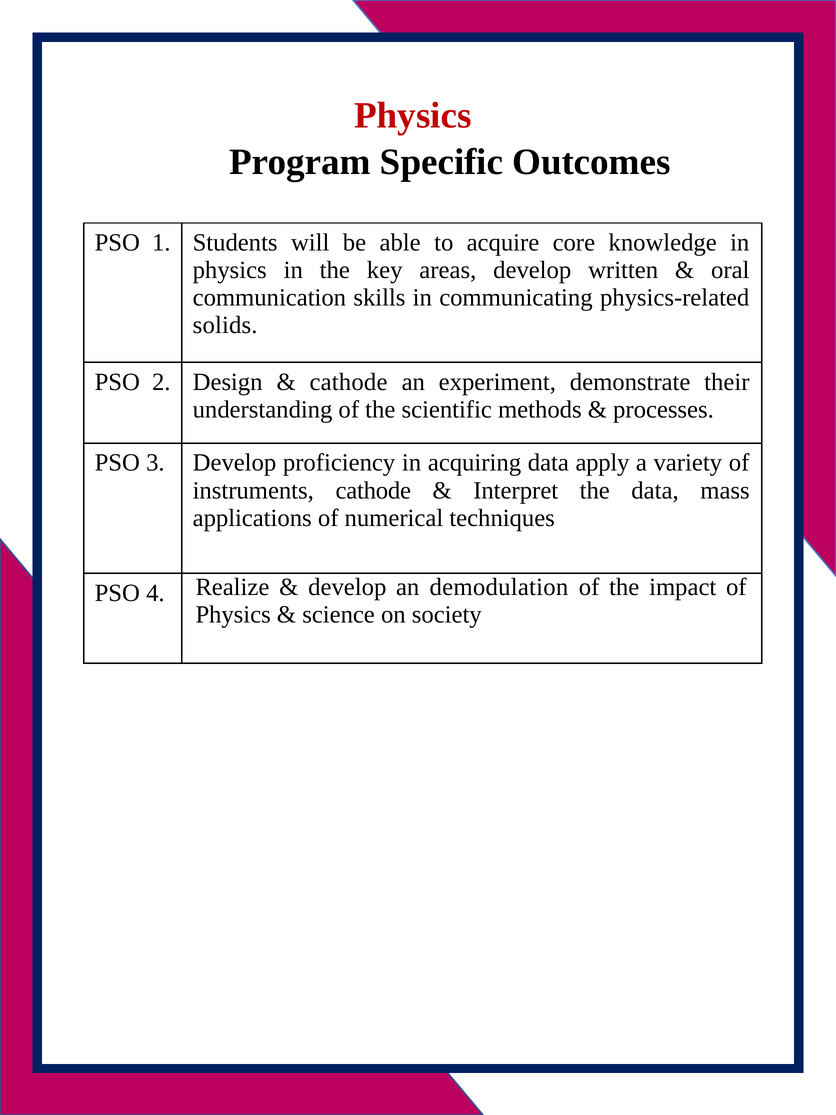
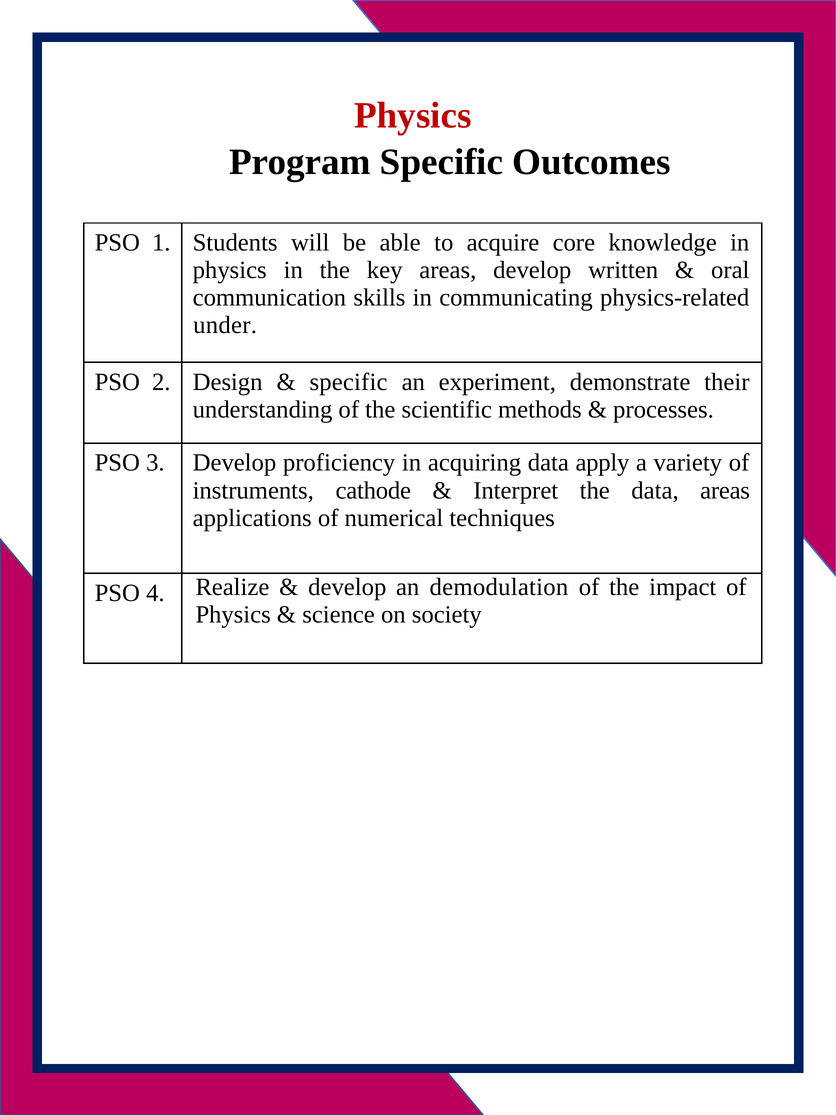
solids: solids -> under
cathode at (349, 382): cathode -> specific
data mass: mass -> areas
